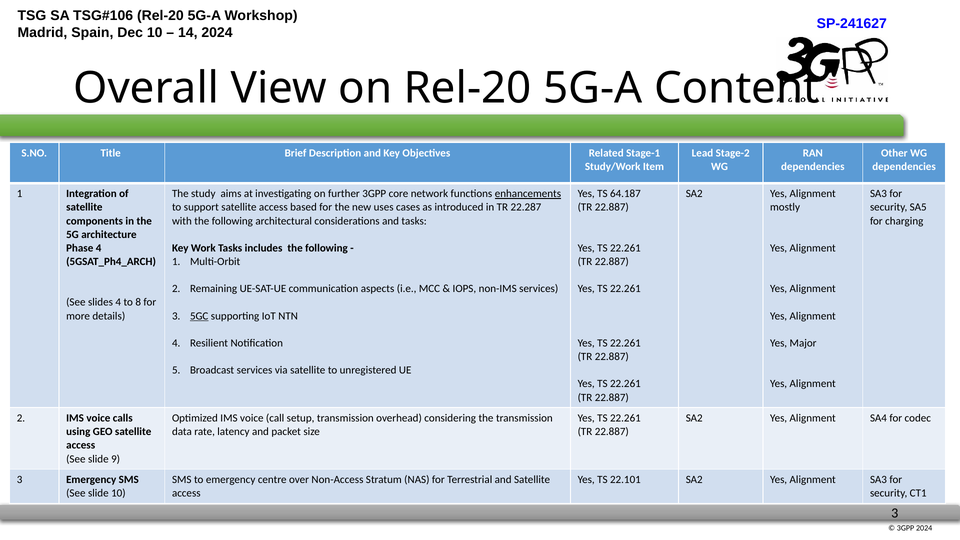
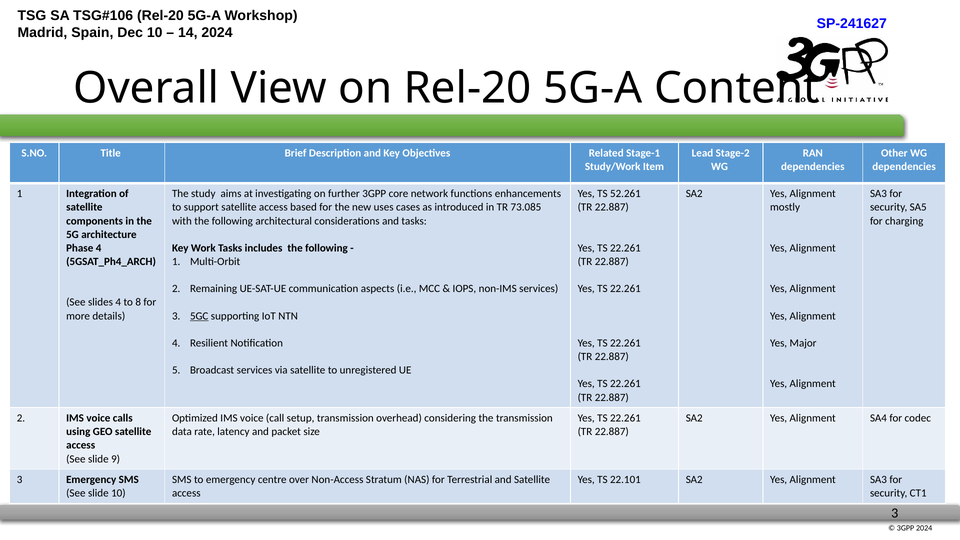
enhancements underline: present -> none
64.187: 64.187 -> 52.261
22.287: 22.287 -> 73.085
